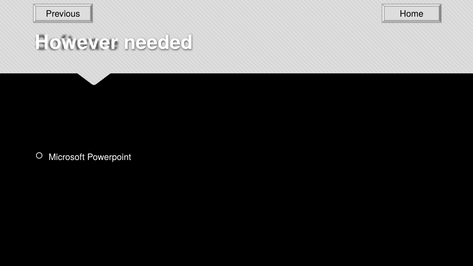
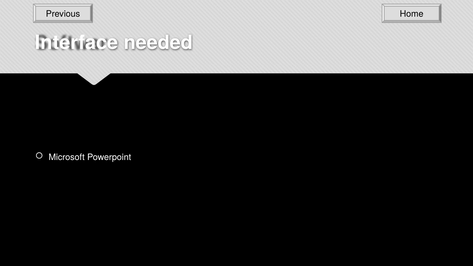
However: However -> Interface
